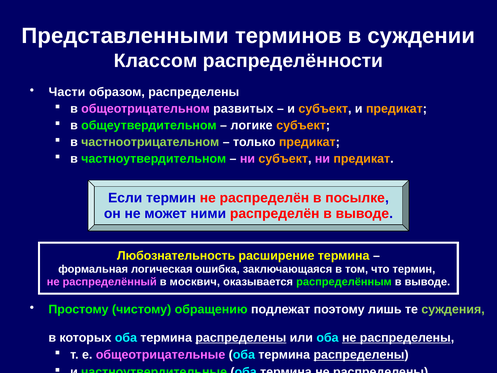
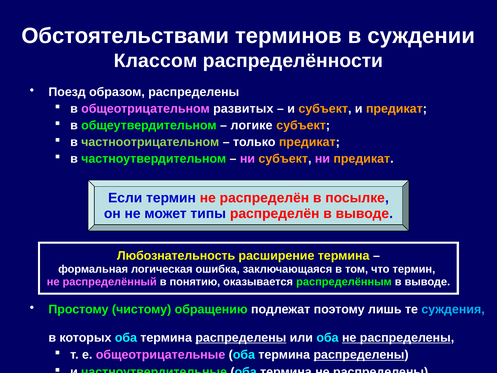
Представленными: Представленными -> Обстоятельствами
Части: Части -> Поезд
ними: ними -> типы
москвич: москвич -> понятию
суждения colour: light green -> light blue
